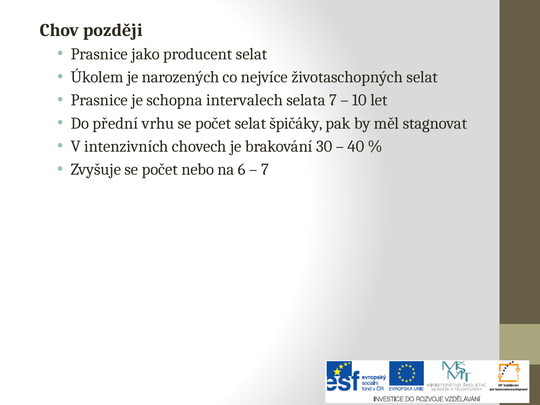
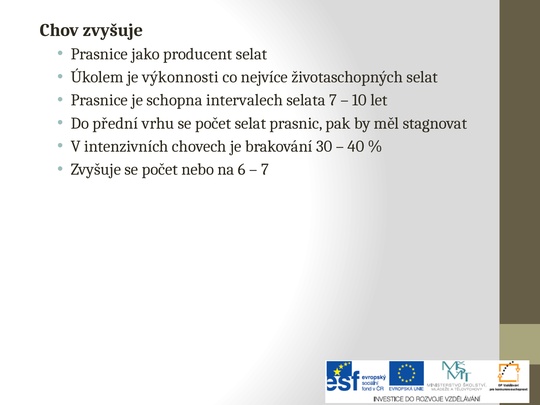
Chov později: později -> zvyšuje
narozených: narozených -> výkonnosti
špičáky: špičáky -> prasnic
